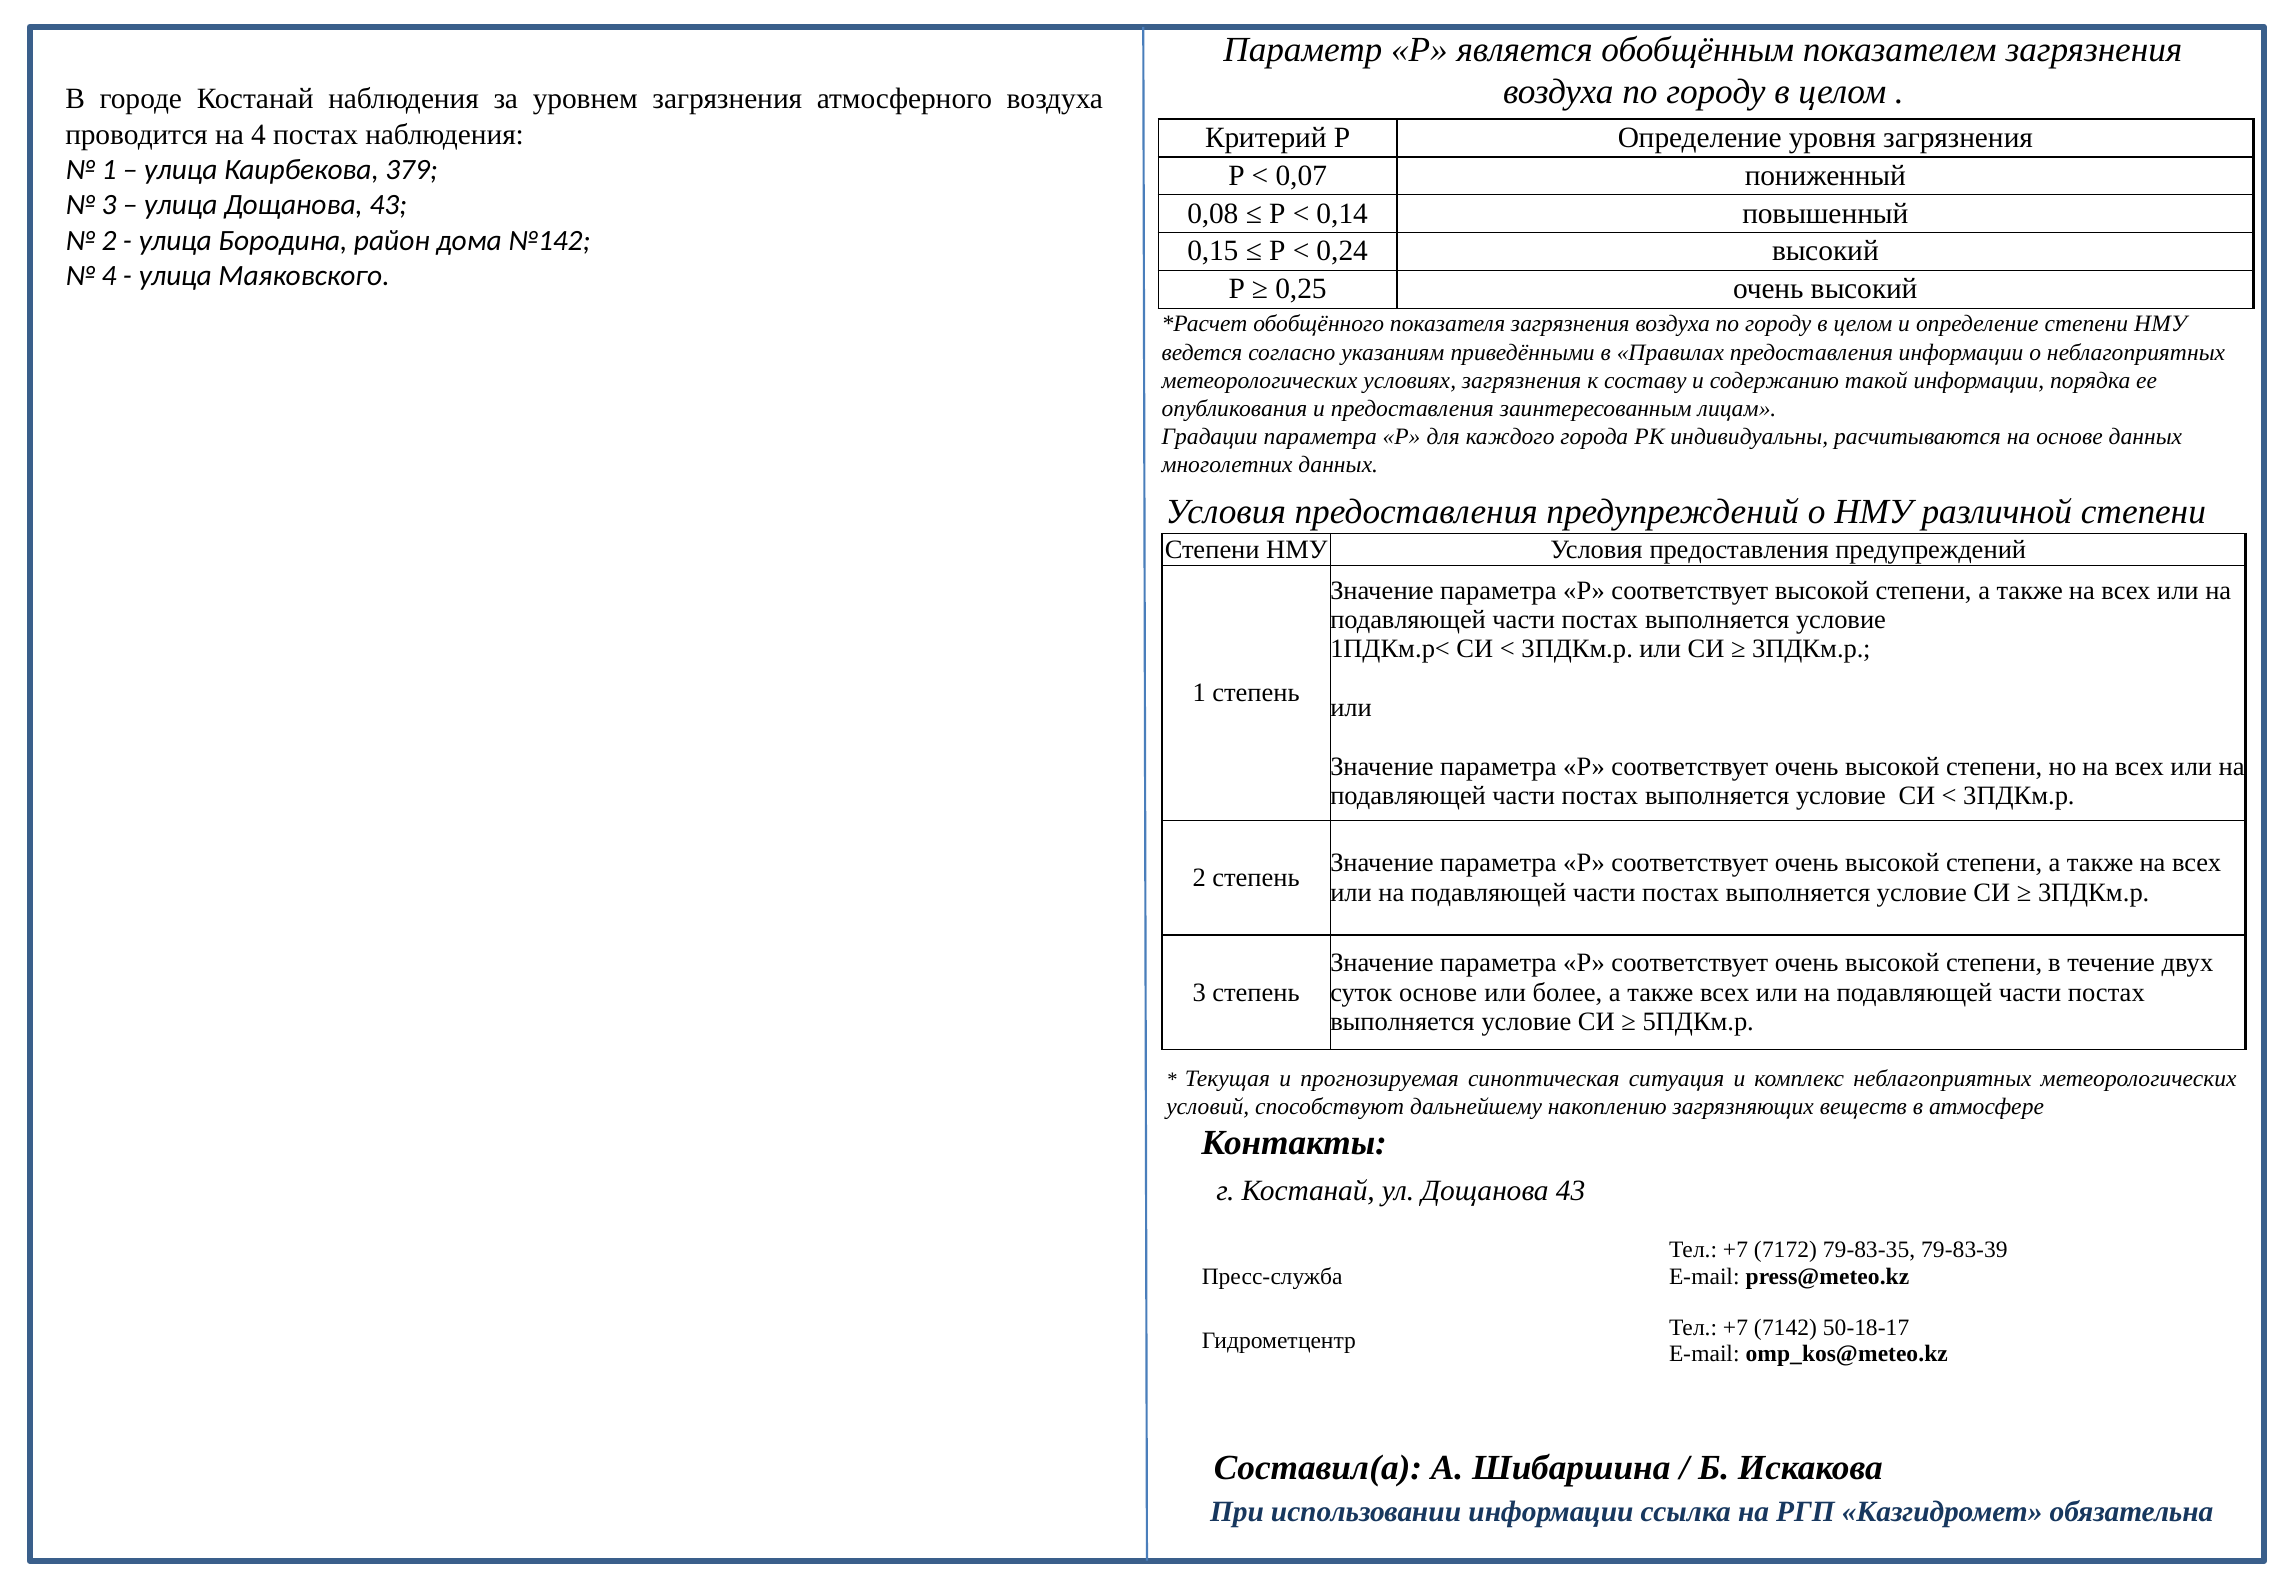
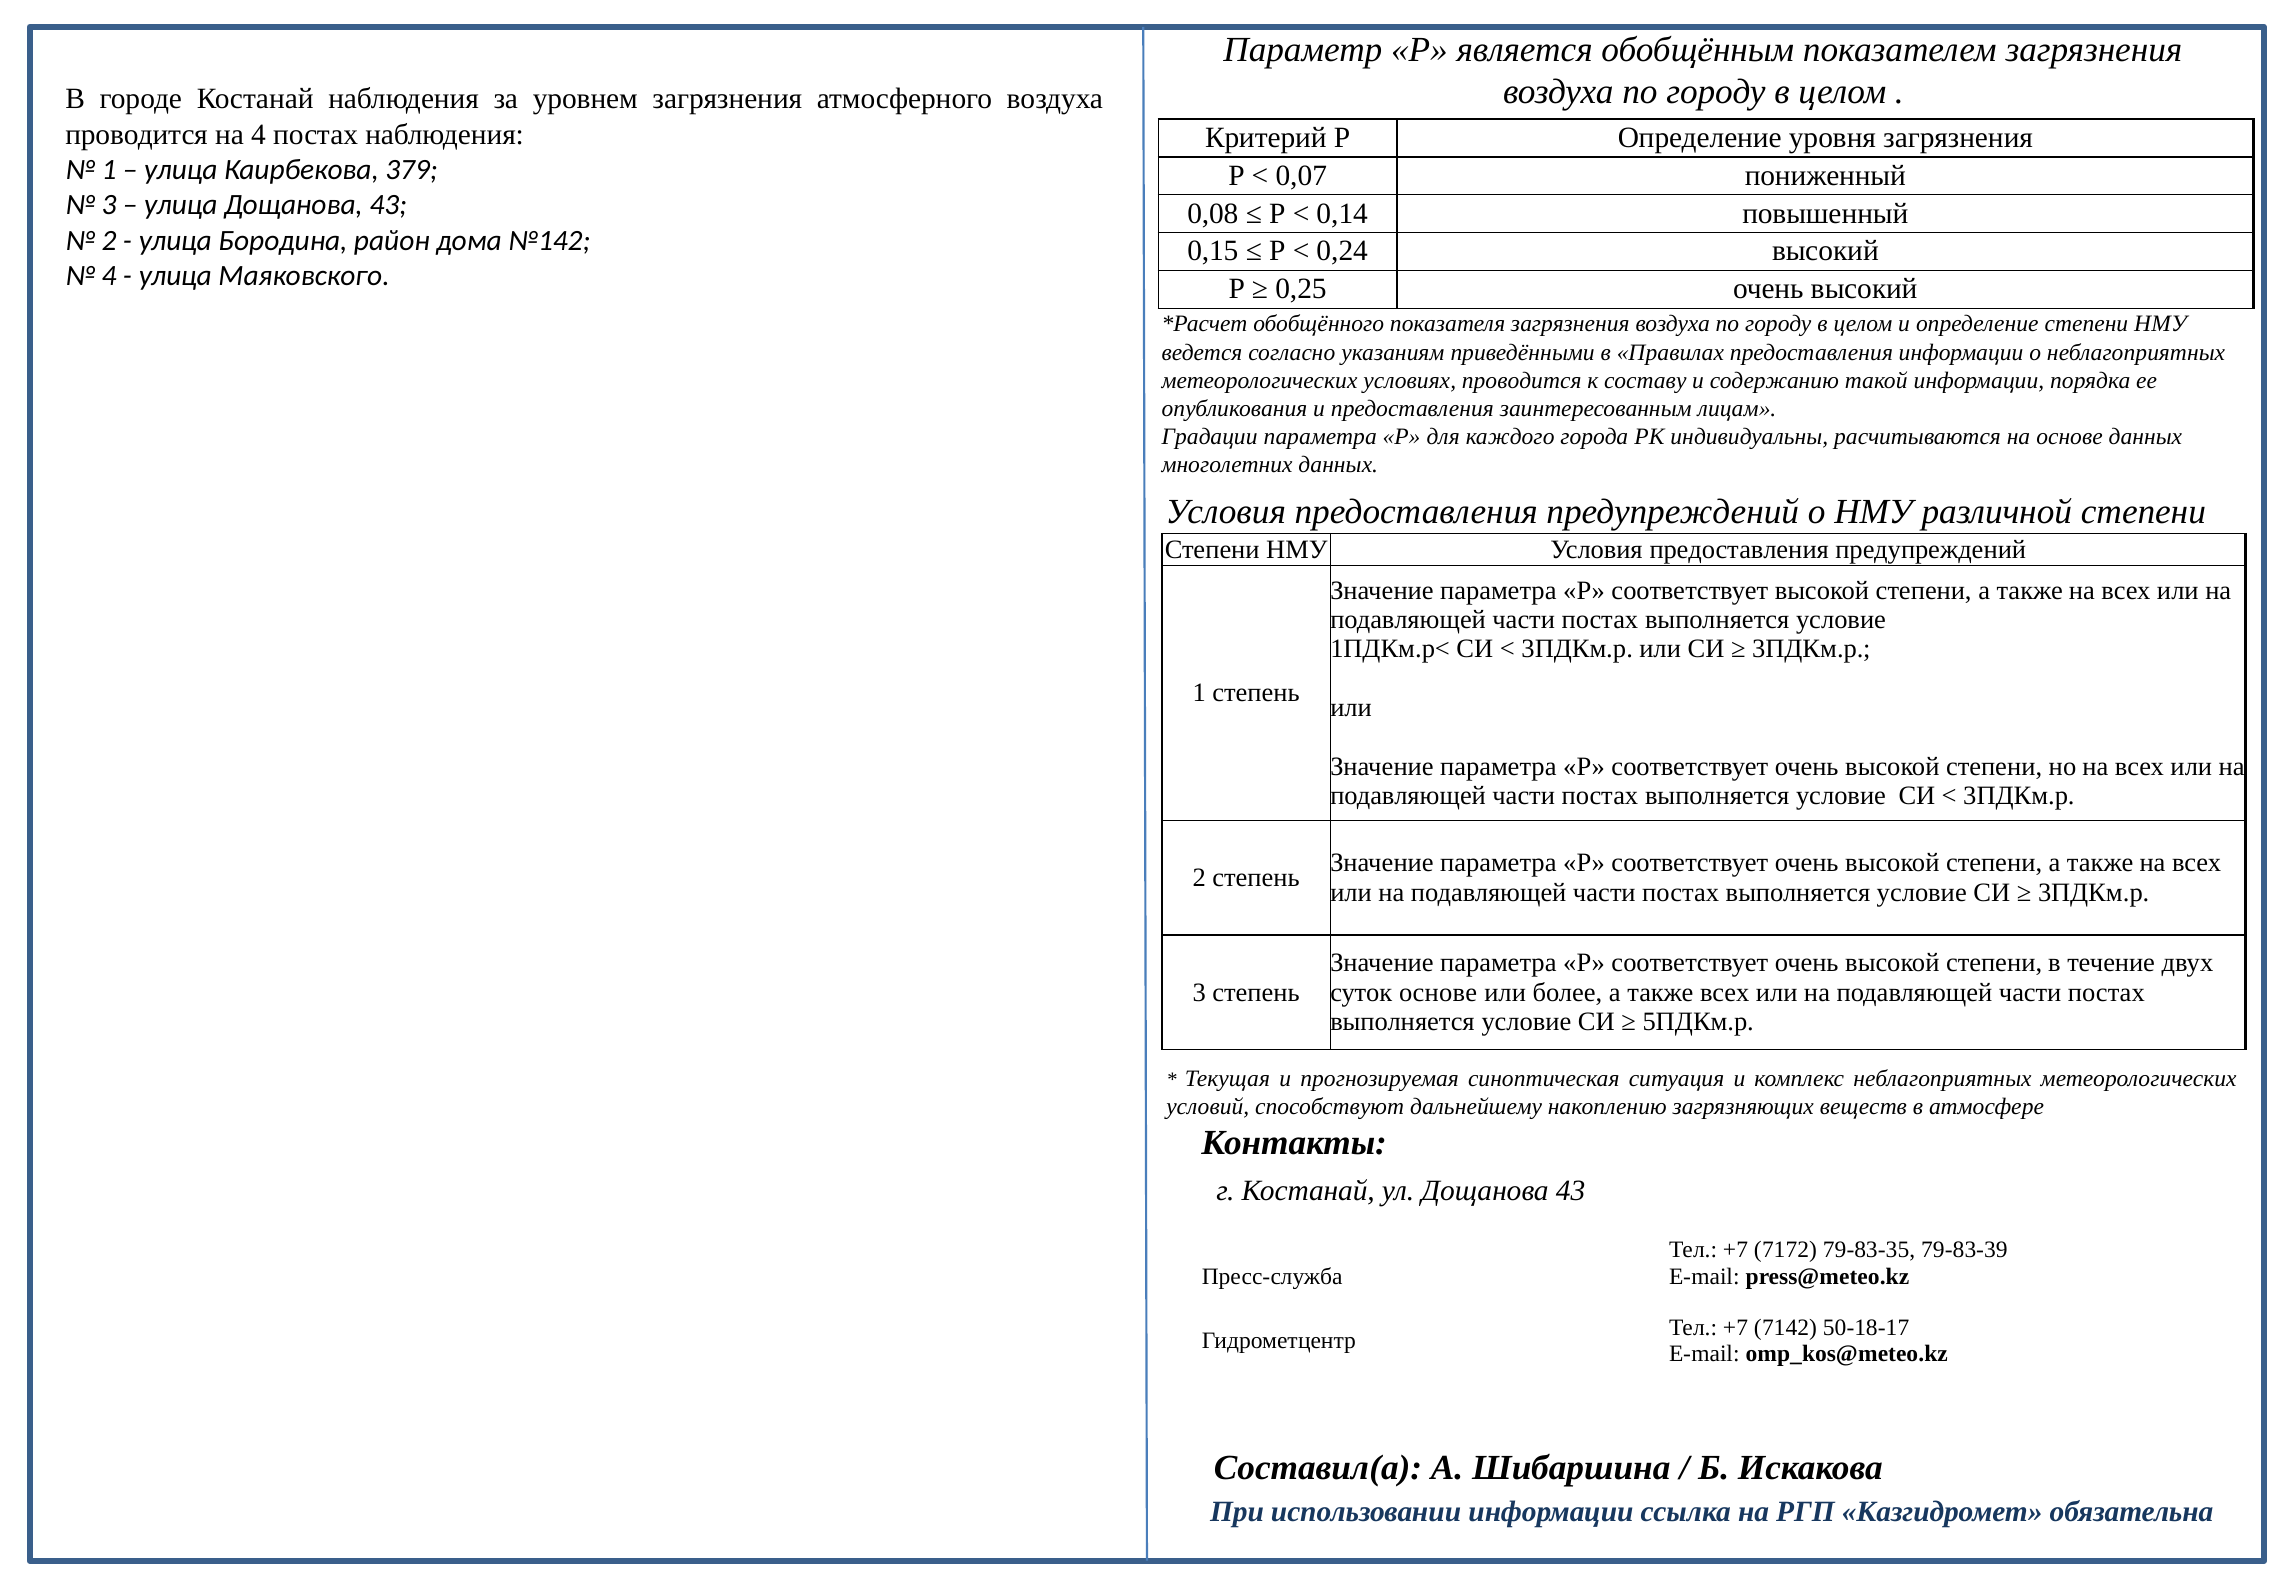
условиях загрязнения: загрязнения -> проводится
